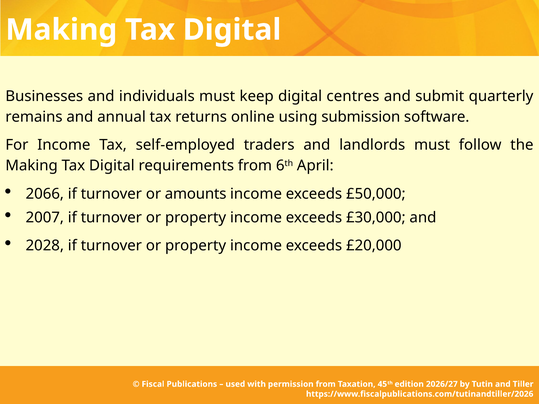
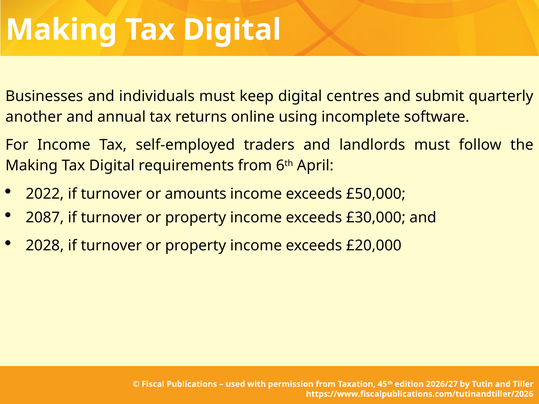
remains: remains -> another
submission: submission -> incomplete
2066: 2066 -> 2022
2007: 2007 -> 2087
